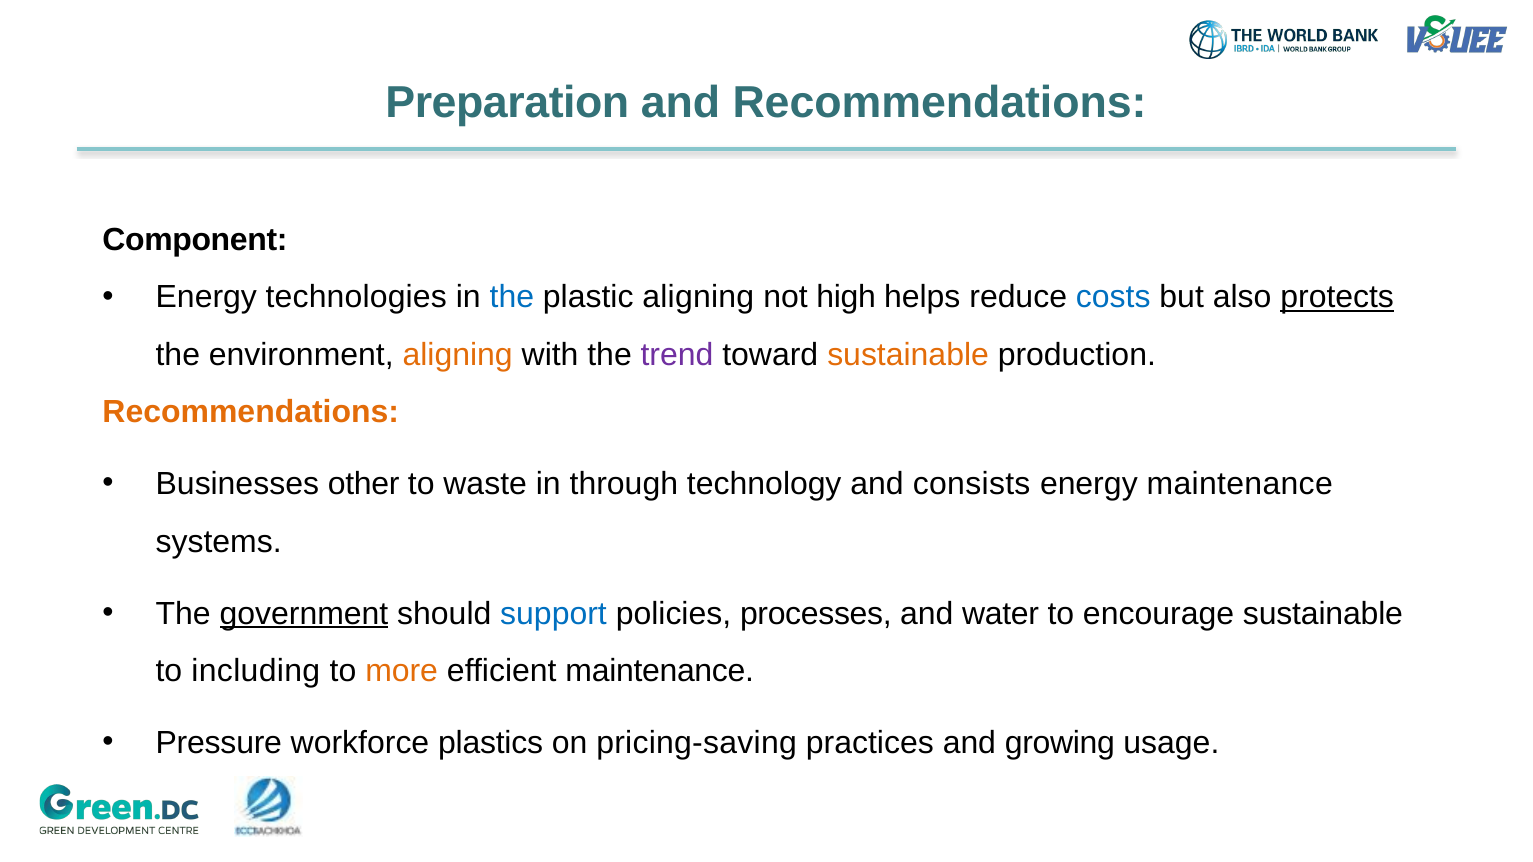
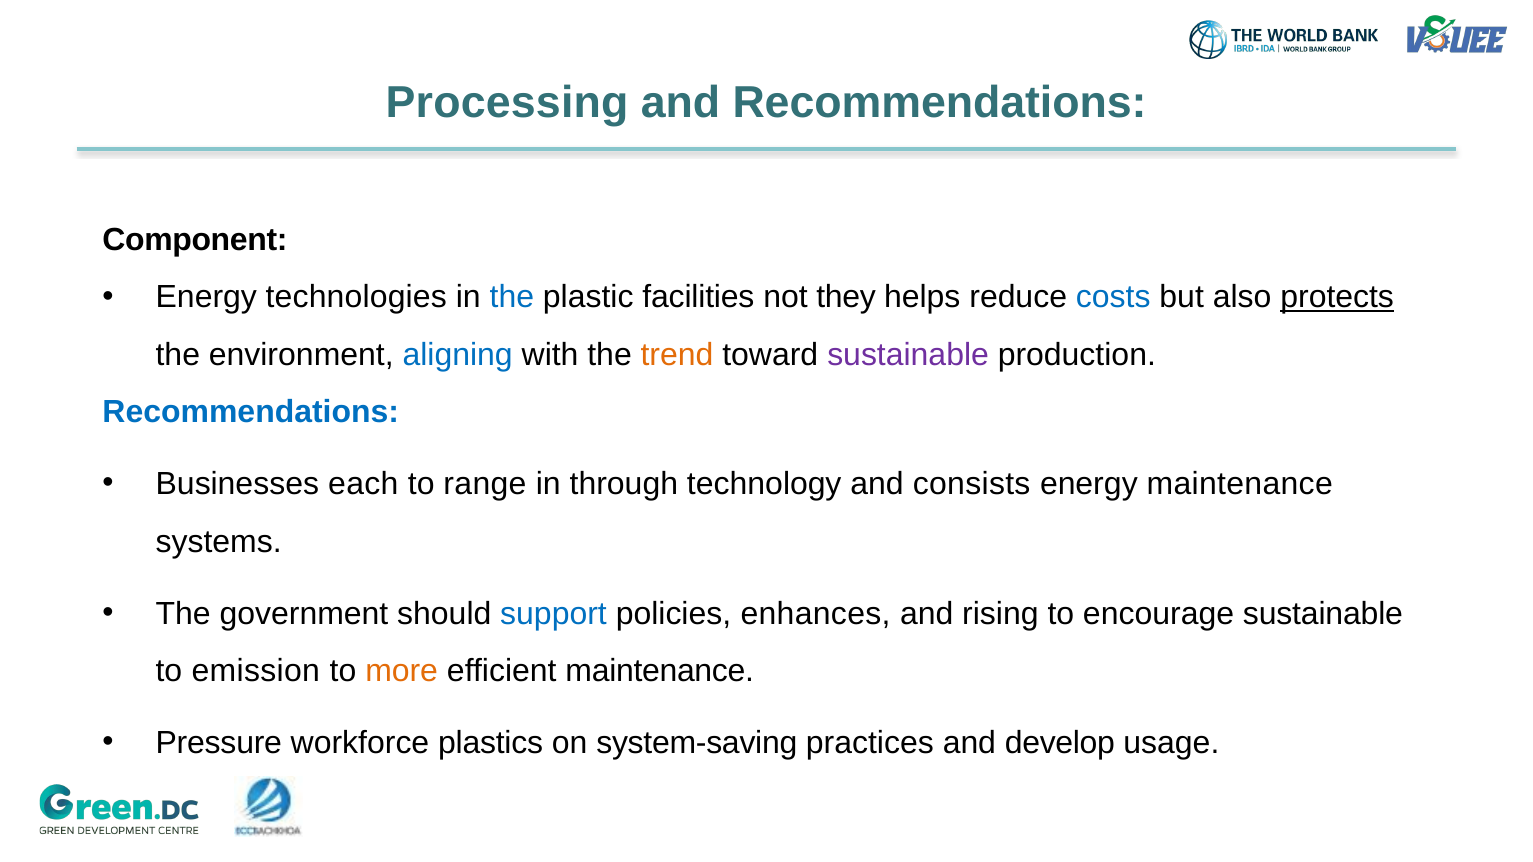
Preparation: Preparation -> Processing
plastic aligning: aligning -> facilities
high: high -> they
aligning at (458, 355) colour: orange -> blue
trend colour: purple -> orange
sustainable at (908, 355) colour: orange -> purple
Recommendations at (251, 412) colour: orange -> blue
other: other -> each
waste: waste -> range
government underline: present -> none
processes: processes -> enhances
water: water -> rising
including: including -> emission
pricing-saving: pricing-saving -> system-saving
growing: growing -> develop
